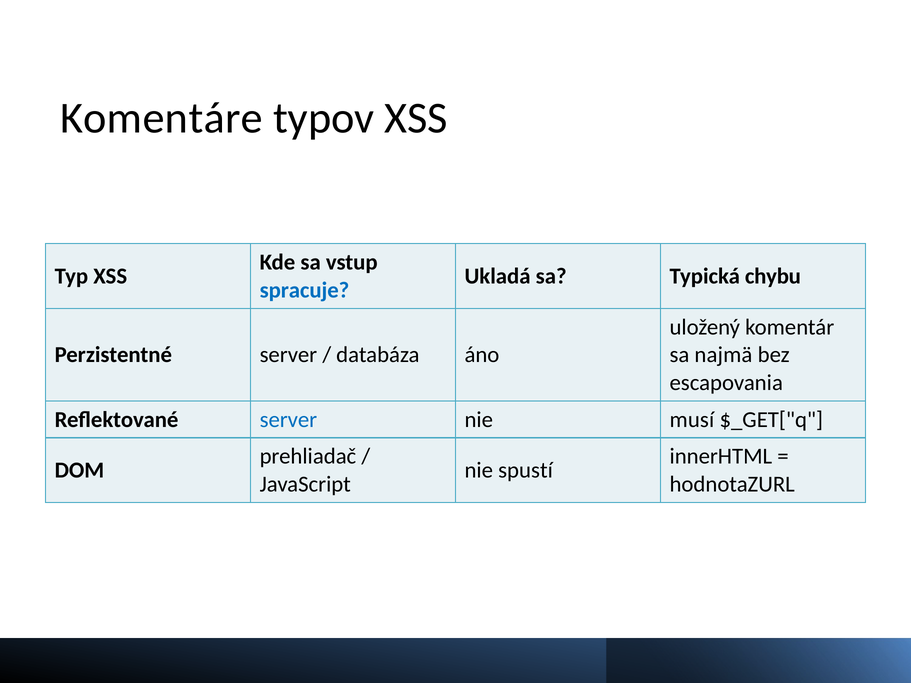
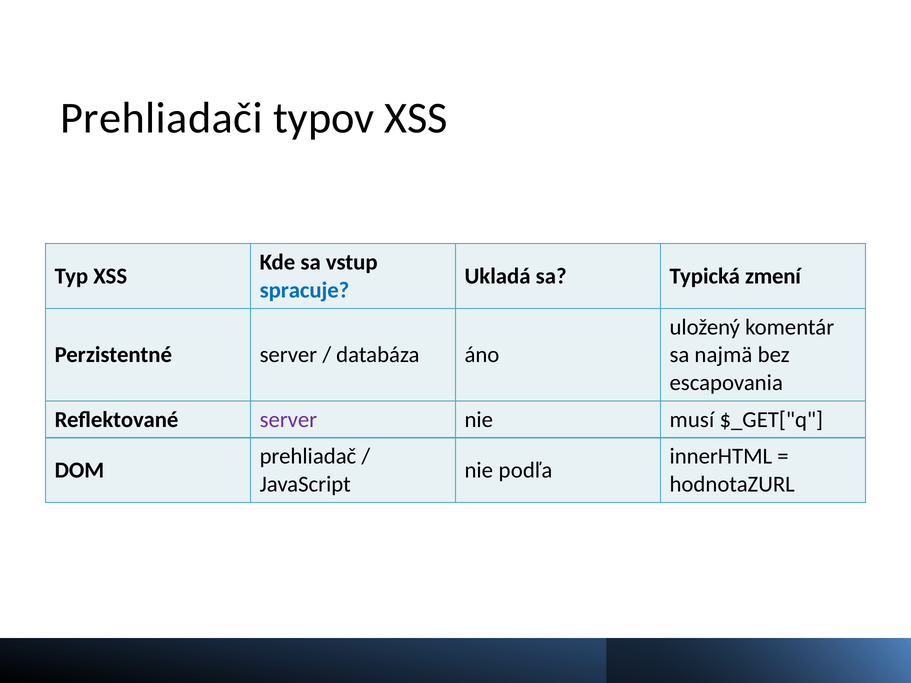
Komentáre: Komentáre -> Prehliadači
chybu: chybu -> zmení
server at (288, 420) colour: blue -> purple
spustí: spustí -> podľa
